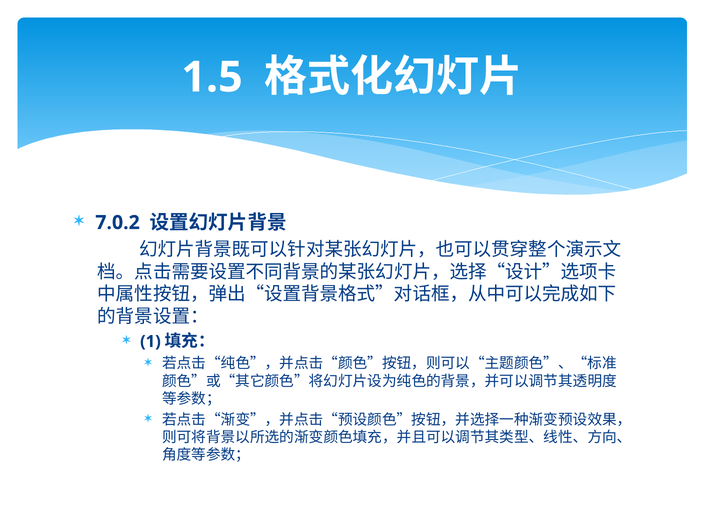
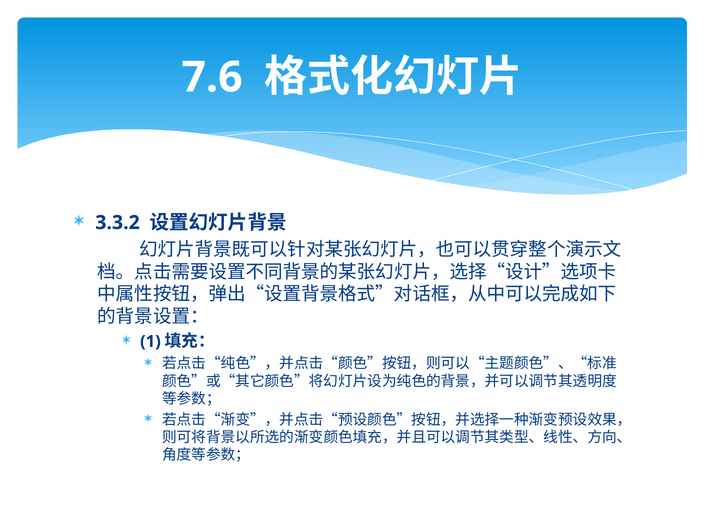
1.5: 1.5 -> 7.6
7.0.2: 7.0.2 -> 3.3.2
